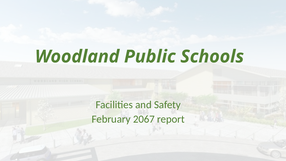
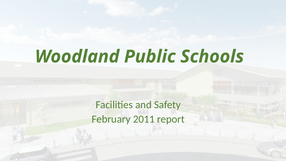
2067: 2067 -> 2011
